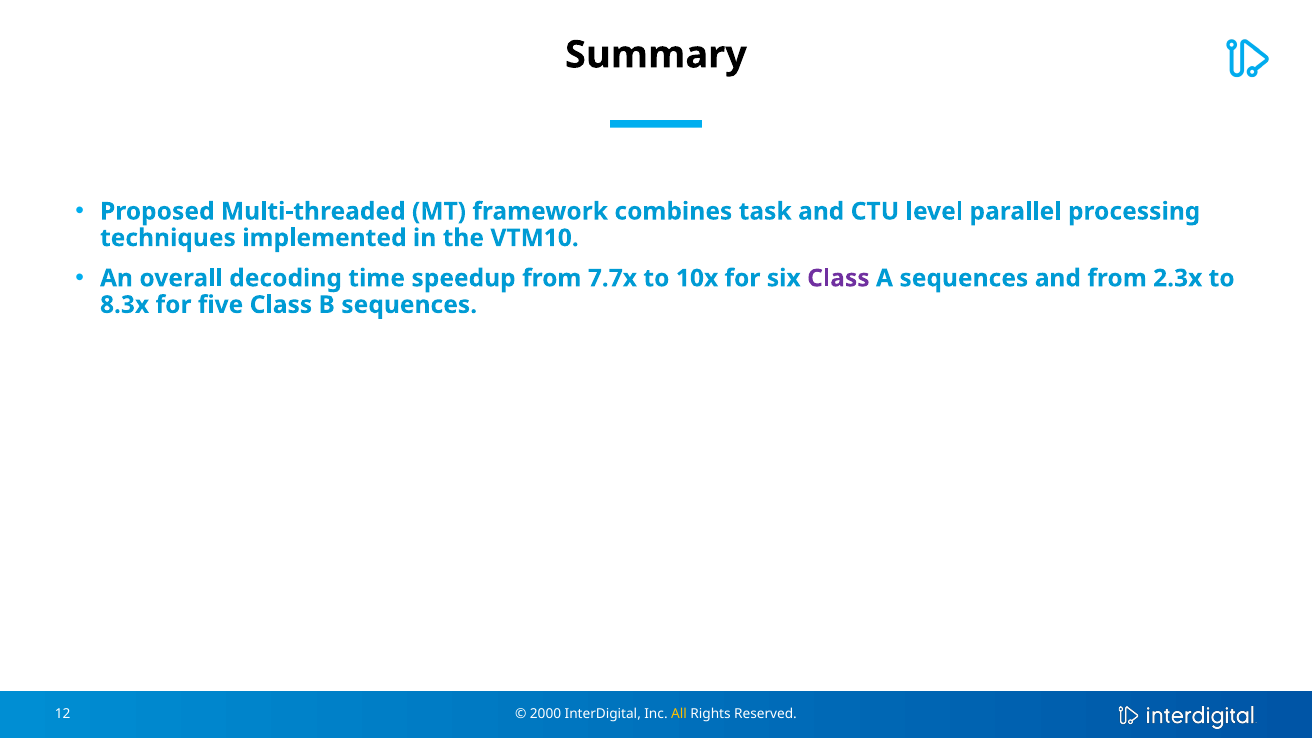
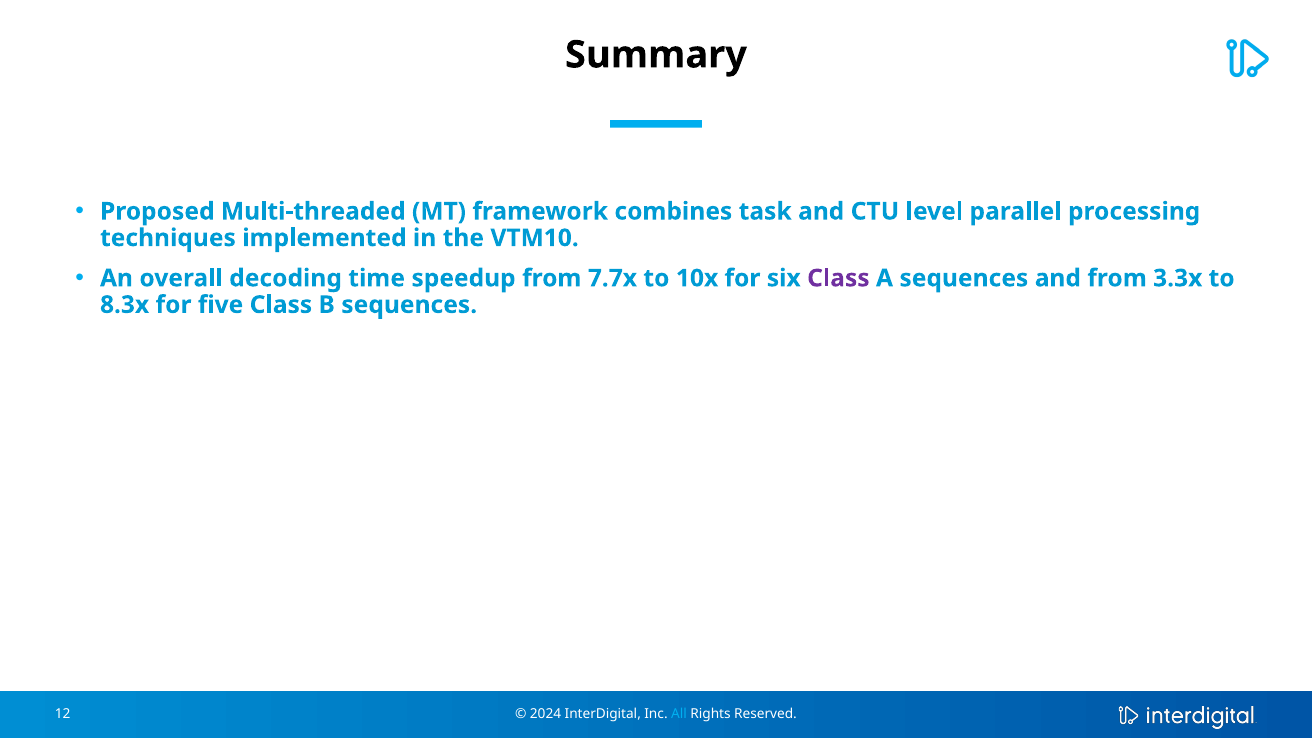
2.3x: 2.3x -> 3.3x
2000: 2000 -> 2024
All colour: yellow -> light blue
